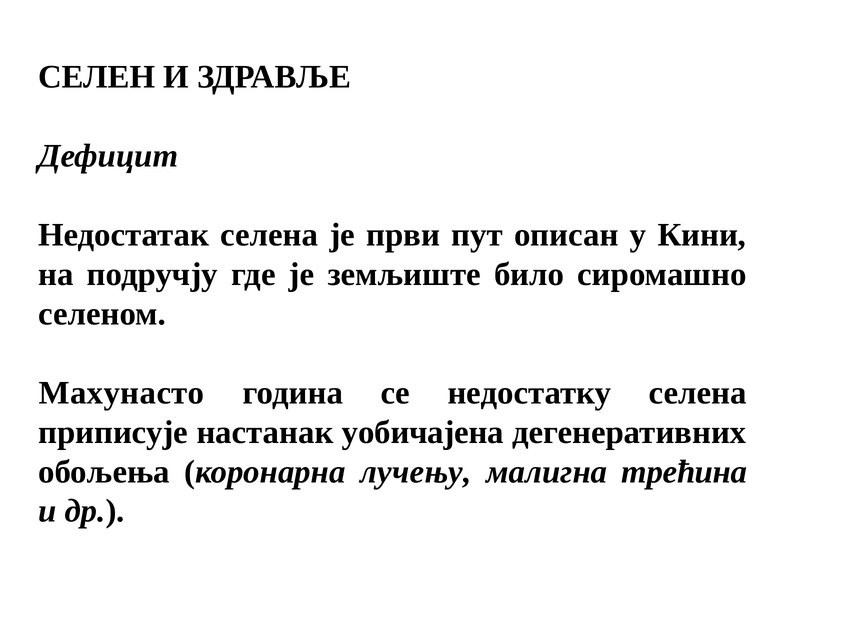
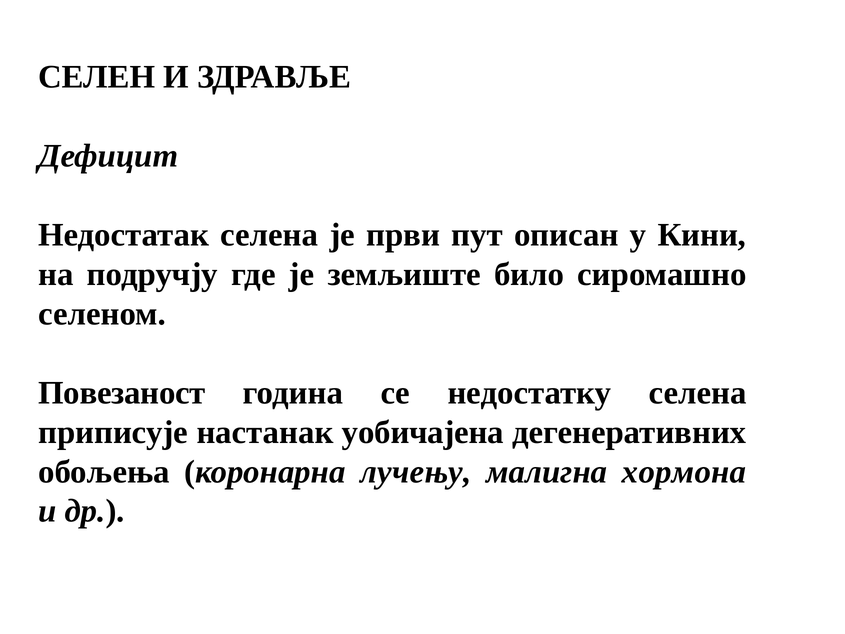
Махунасто: Махунасто -> Повезаност
трећина: трећина -> хормона
